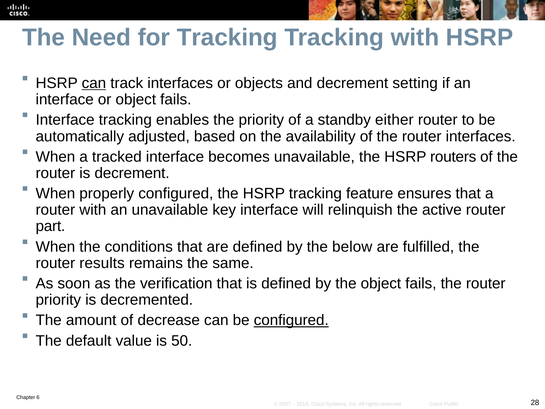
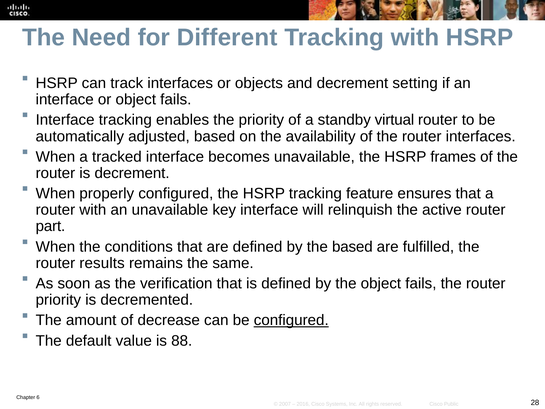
for Tracking: Tracking -> Different
can at (94, 83) underline: present -> none
either: either -> virtual
routers: routers -> frames
the below: below -> based
50: 50 -> 88
